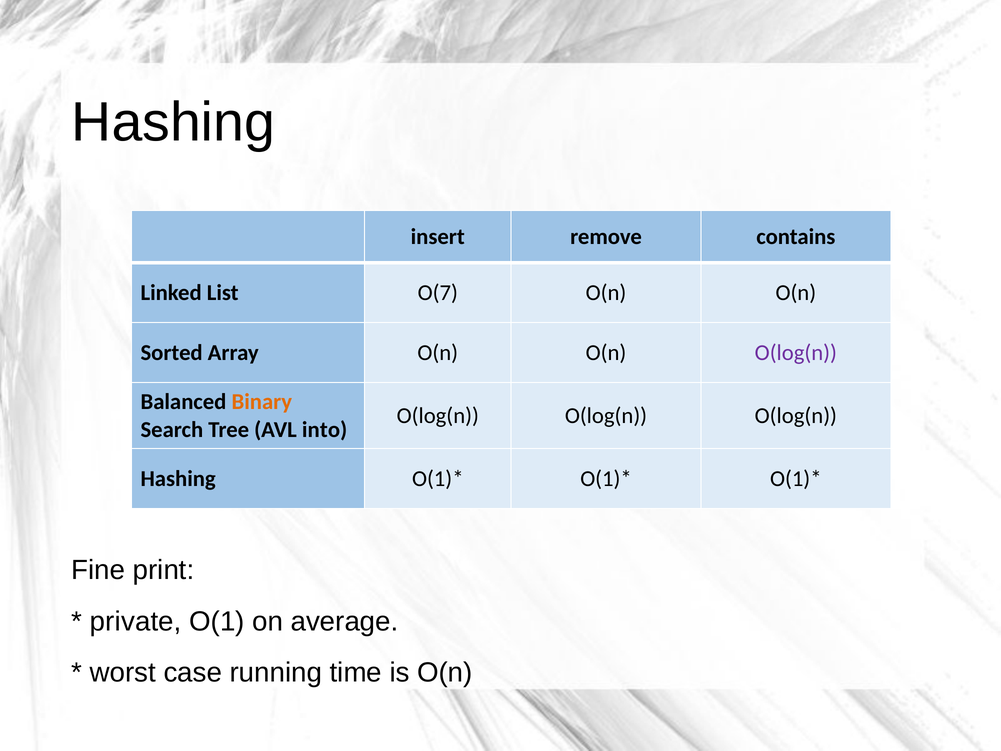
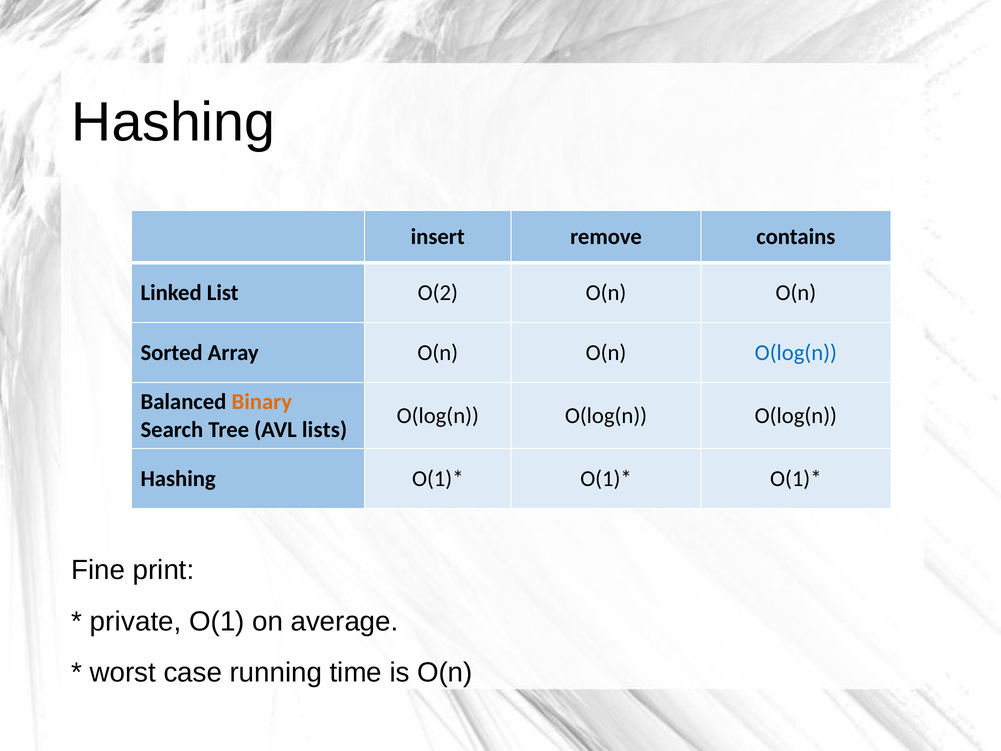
O(7: O(7 -> O(2
O(log(n at (796, 353) colour: purple -> blue
into: into -> lists
